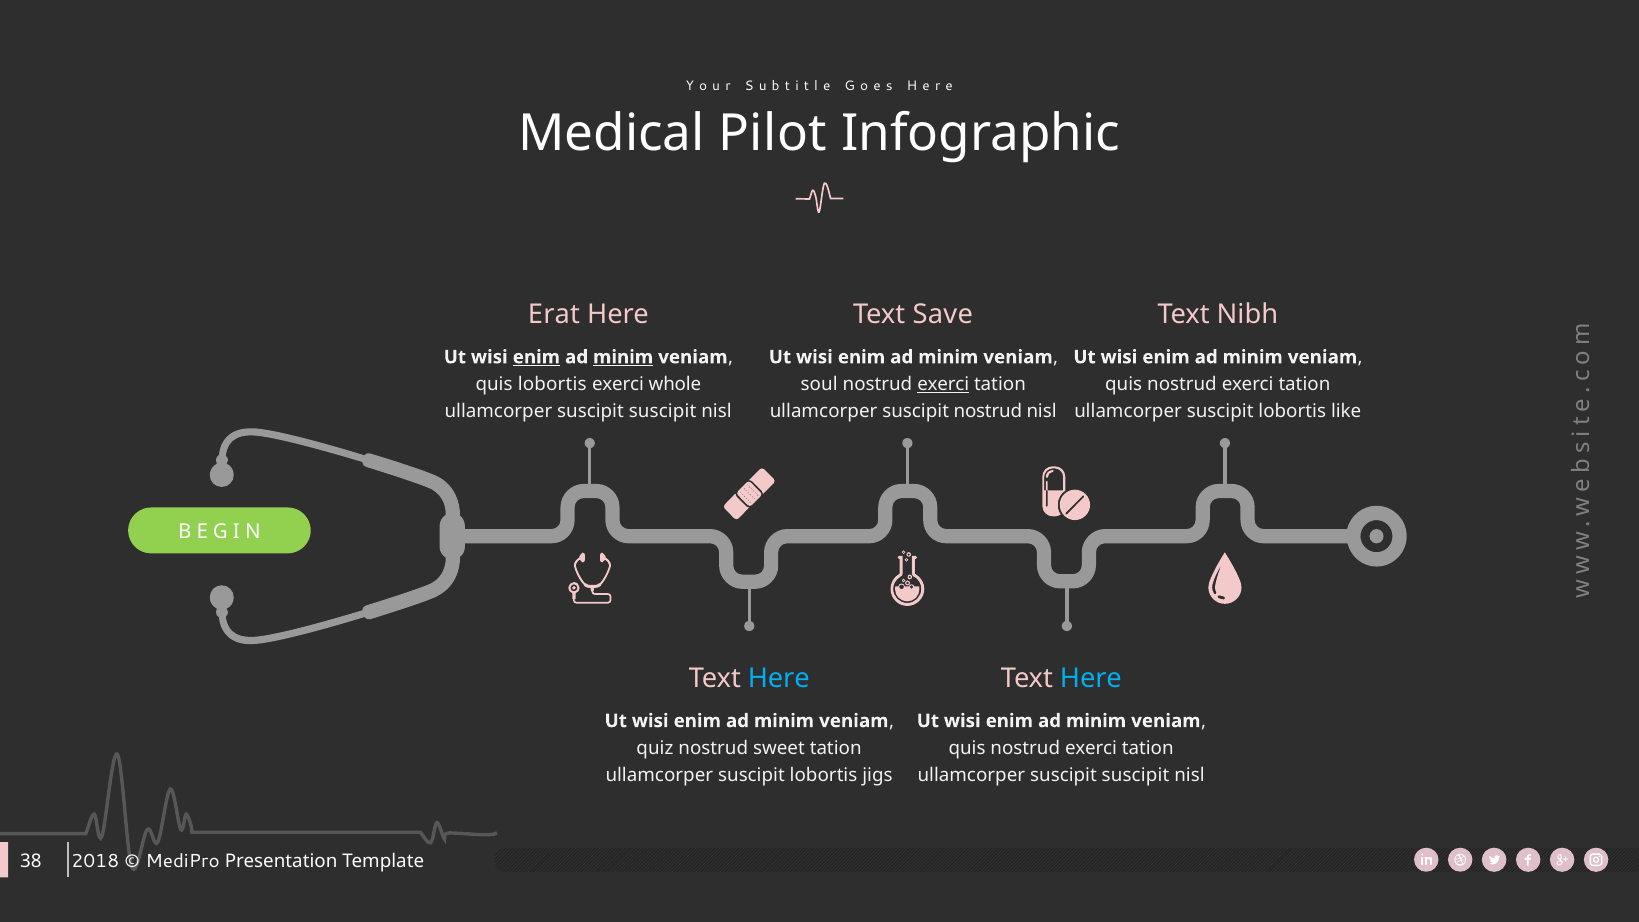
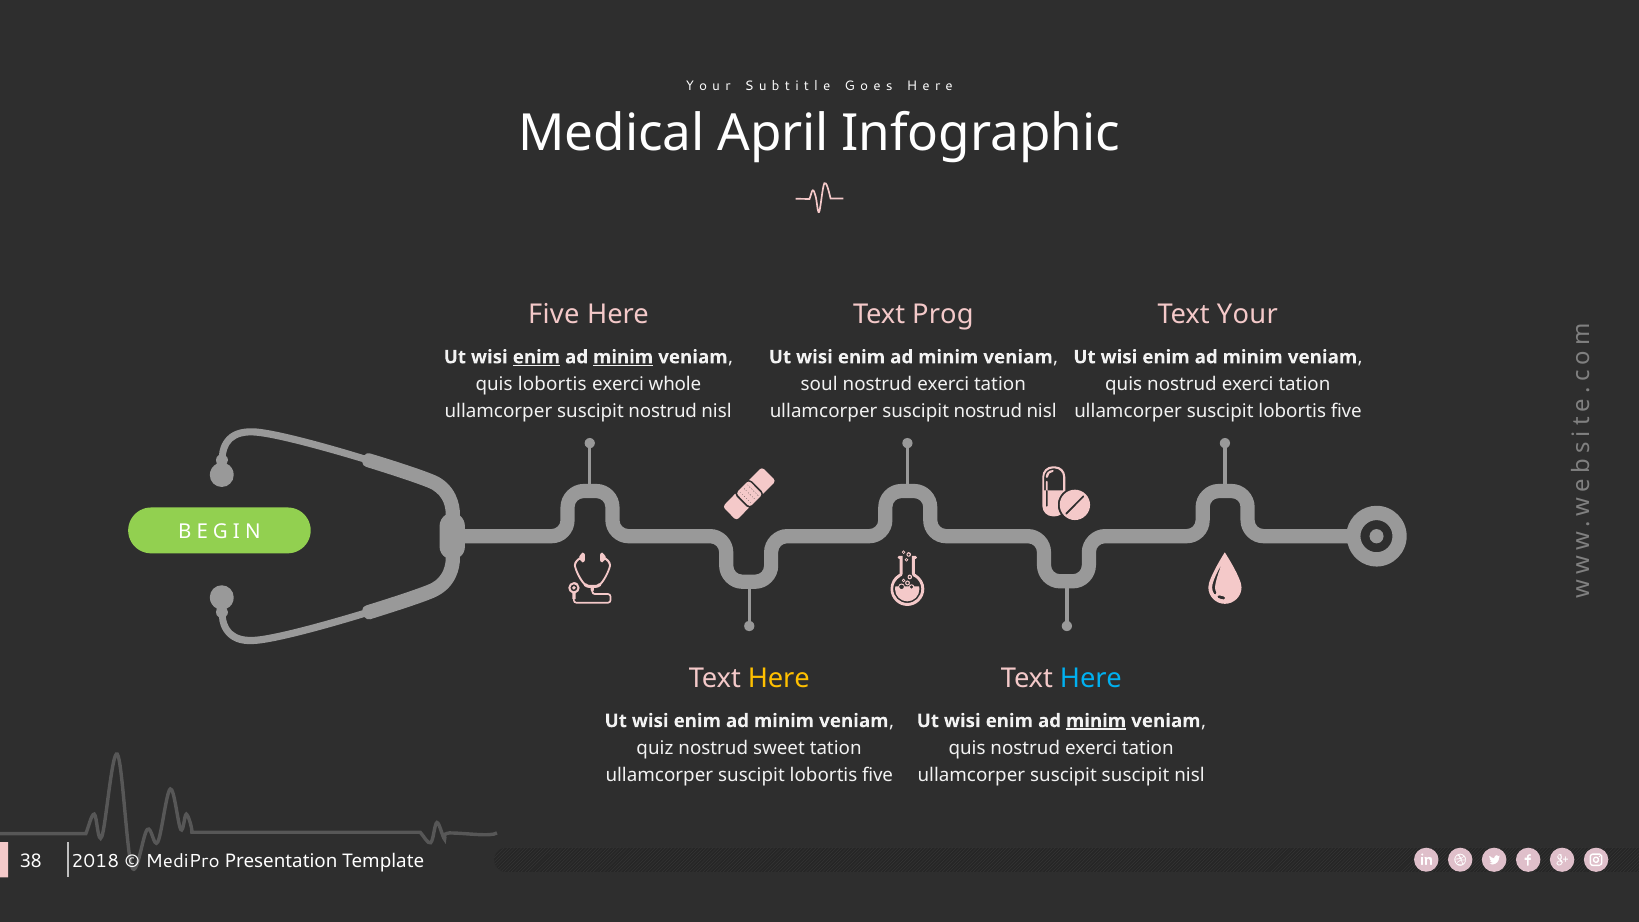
Pilot: Pilot -> April
Erat at (554, 314): Erat -> Five
Save: Save -> Prog
Nibh: Nibh -> Your
exerci at (943, 384) underline: present -> none
suscipit at (663, 411): suscipit -> nostrud
like at (1346, 411): like -> five
Here at (779, 678) colour: light blue -> yellow
minim at (1096, 721) underline: none -> present
jigs at (877, 775): jigs -> five
